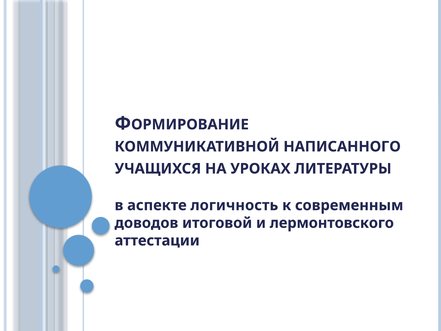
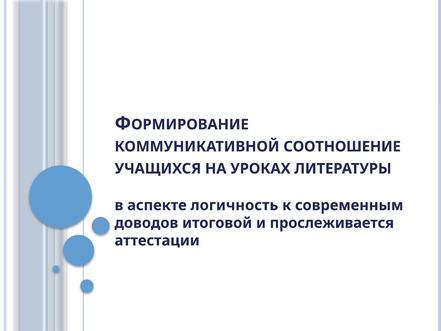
НАПИСАННОГО: НАПИСАННОГО -> СООТНОШЕНИЕ
лермонтовского: лермонтовского -> прослеживается
